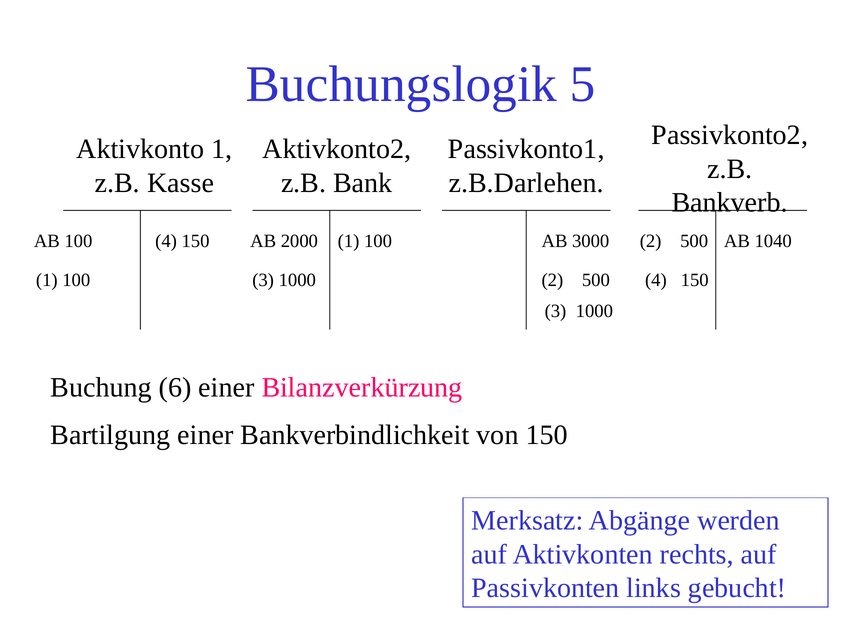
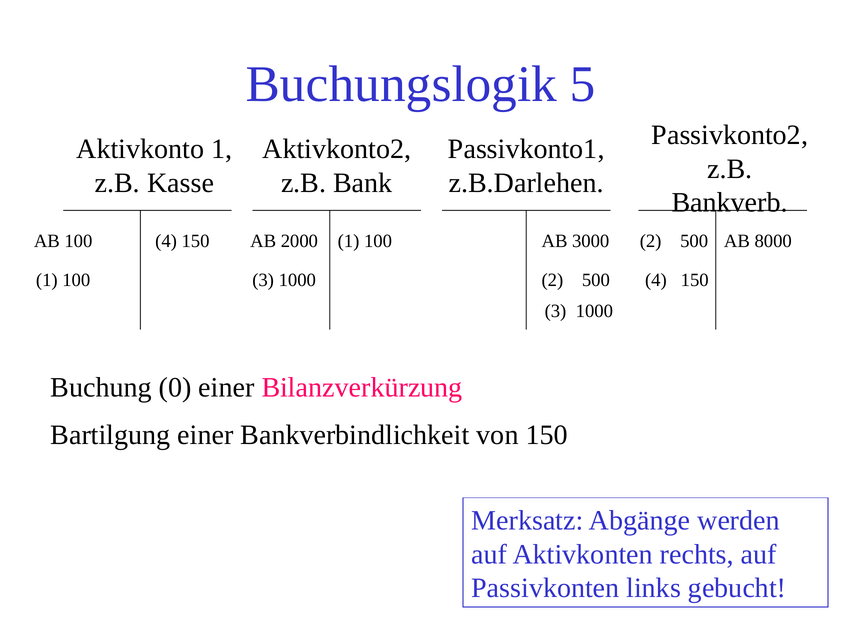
1040: 1040 -> 8000
6: 6 -> 0
